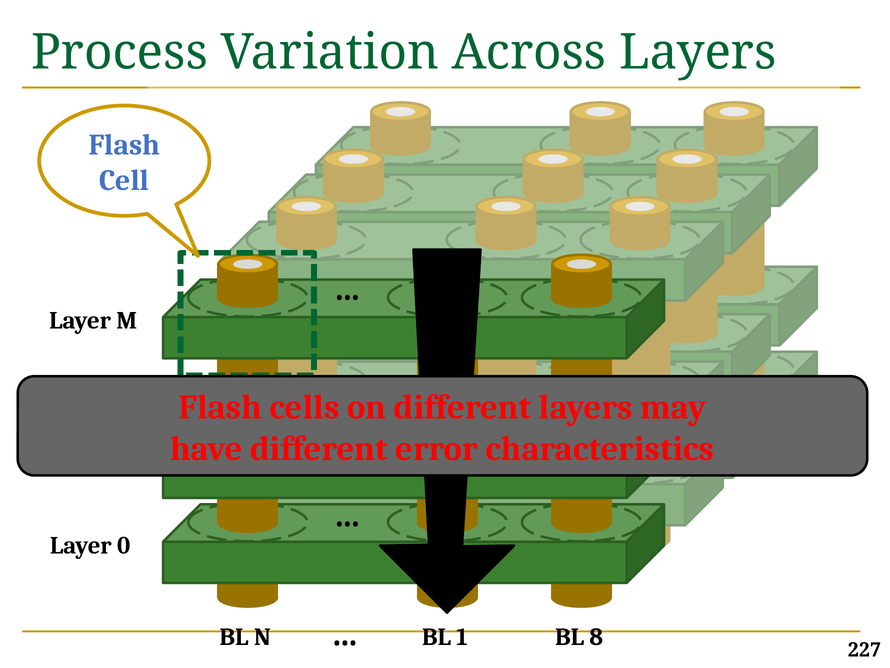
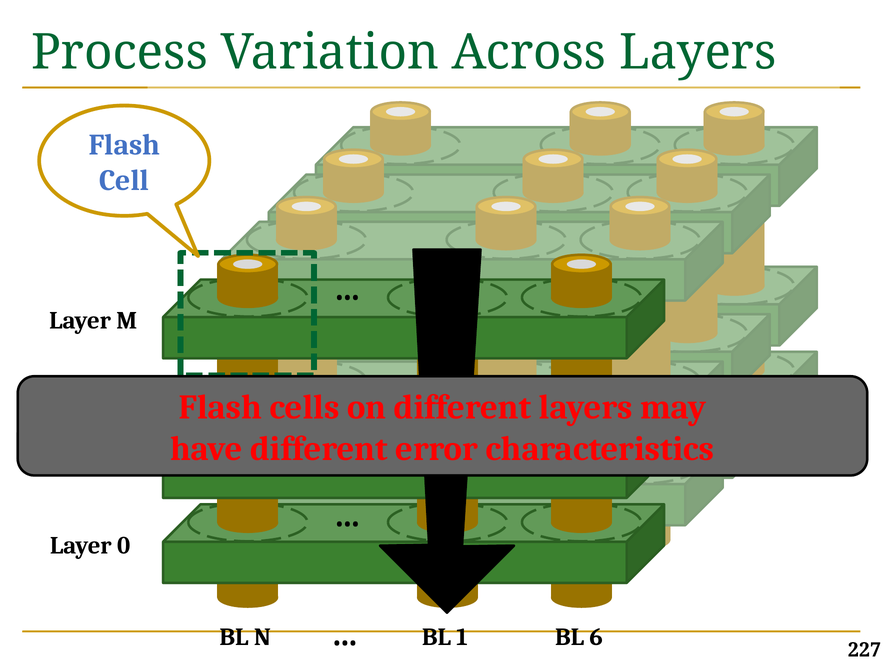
8: 8 -> 6
